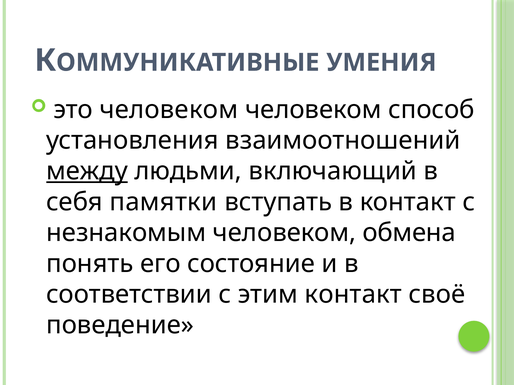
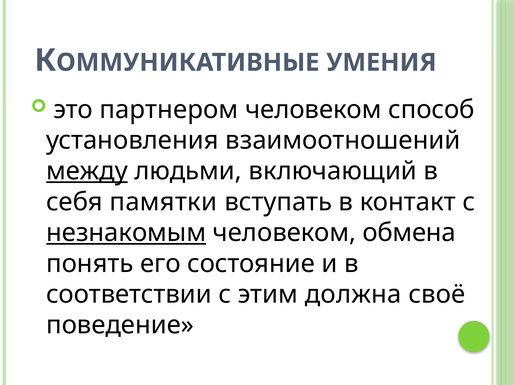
это человеком: человеком -> партнером
незнакомым underline: none -> present
этим контакт: контакт -> должна
